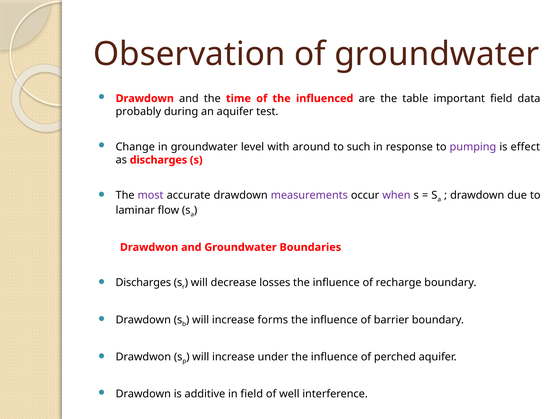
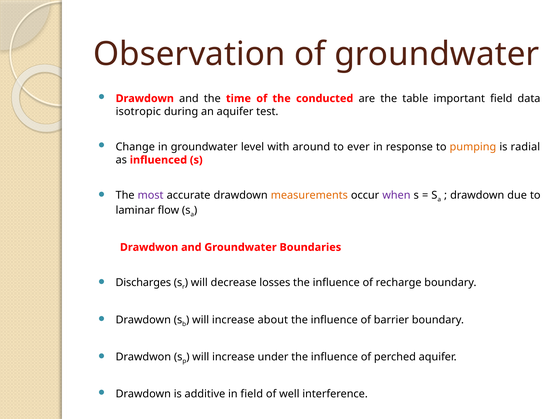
influenced: influenced -> conducted
probably: probably -> isotropic
such: such -> ever
pumping colour: purple -> orange
effect: effect -> radial
as discharges: discharges -> influenced
measurements colour: purple -> orange
forms: forms -> about
